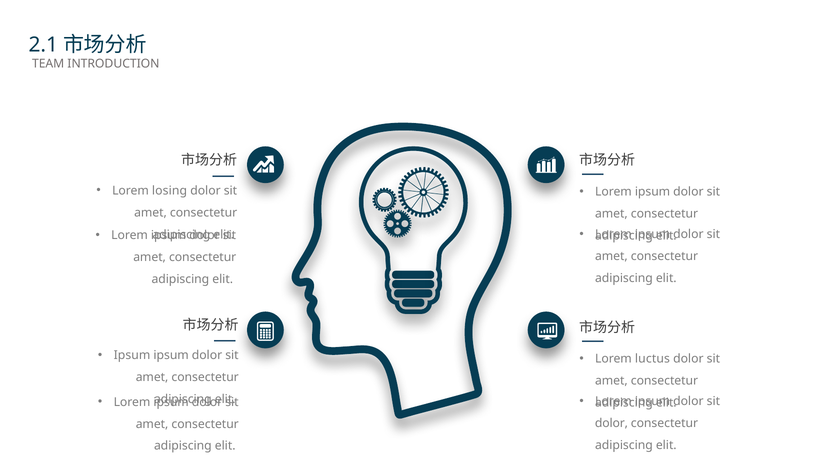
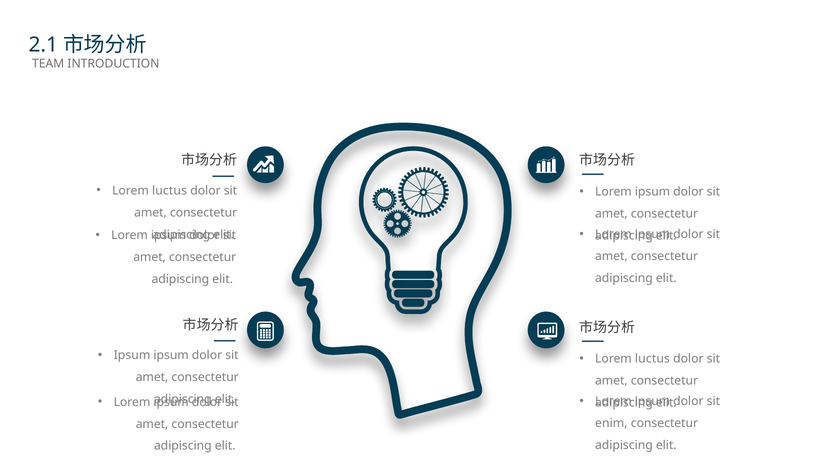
losing at (170, 191): losing -> luctus
dolor at (611, 424): dolor -> enim
